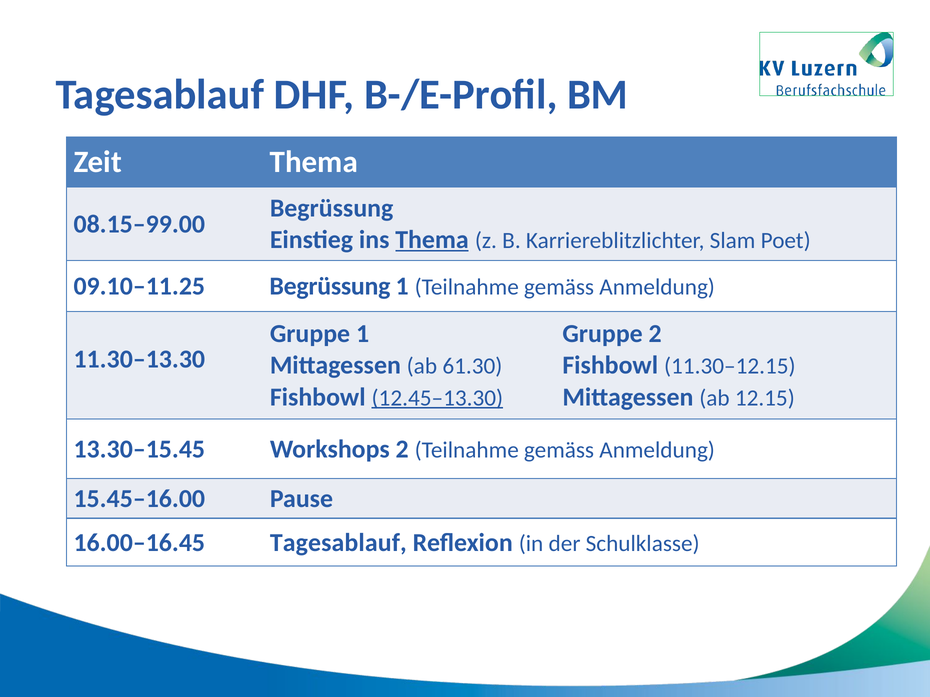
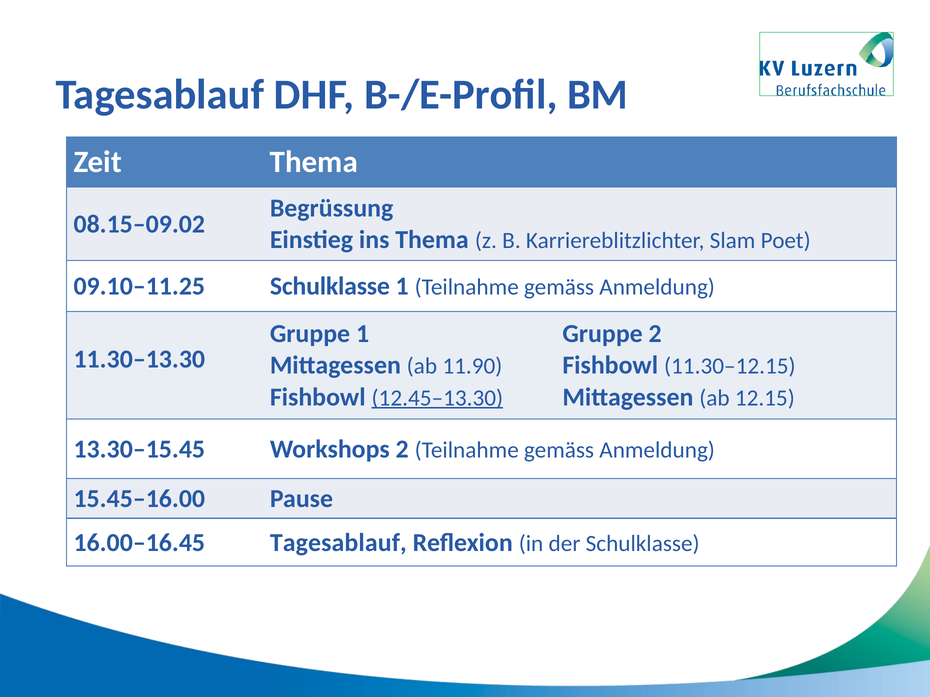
08.15–99.00: 08.15–99.00 -> 08.15–09.02
Thema at (432, 240) underline: present -> none
09.10–11.25 Begrüssung: Begrüssung -> Schulklasse
61.30: 61.30 -> 11.90
